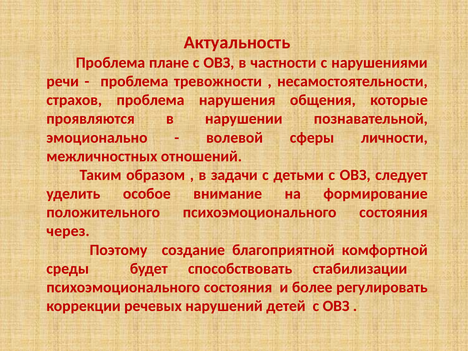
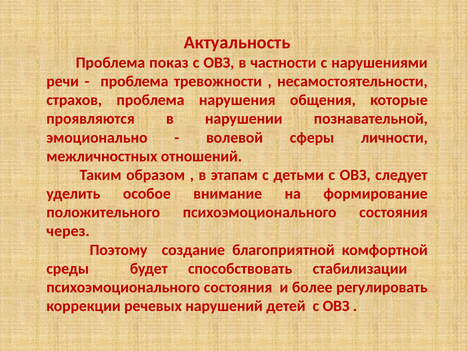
плане: плане -> показ
задачи: задачи -> этапам
